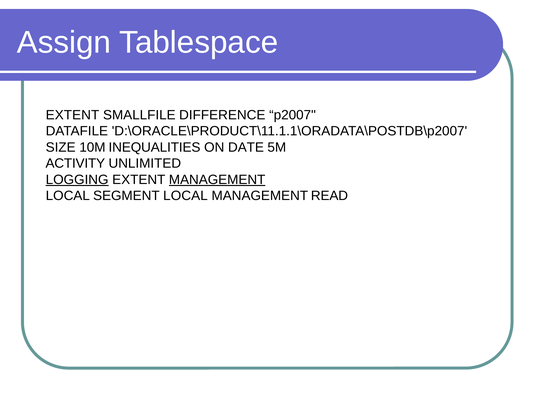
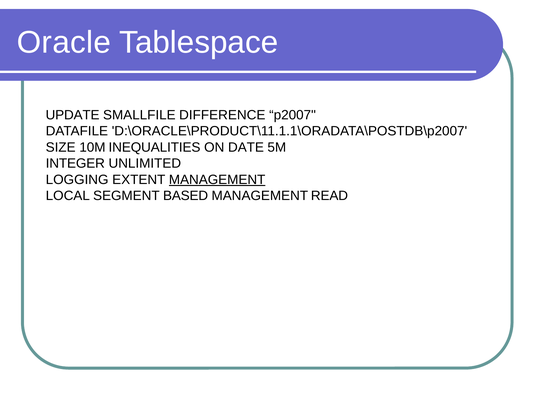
Assign: Assign -> Oracle
EXTENT at (72, 115): EXTENT -> UPDATE
ACTIVITY: ACTIVITY -> INTEGER
LOGGING underline: present -> none
SEGMENT LOCAL: LOCAL -> BASED
